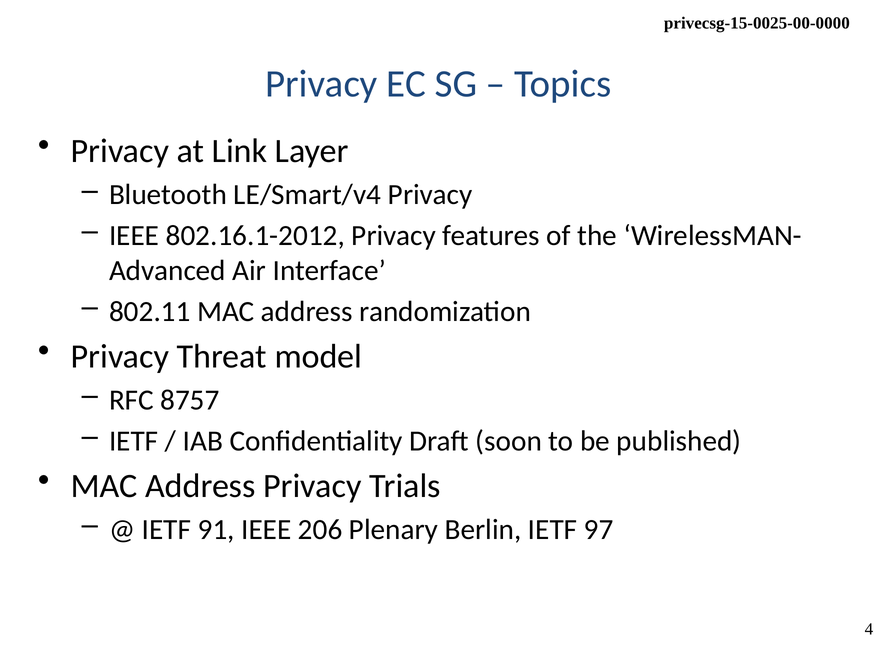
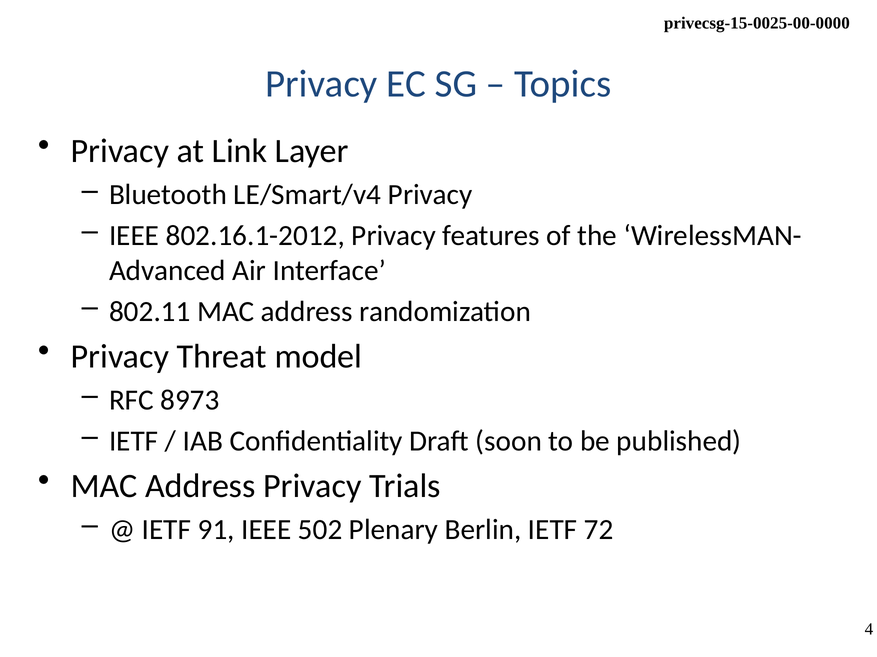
8757: 8757 -> 8973
206: 206 -> 502
97: 97 -> 72
